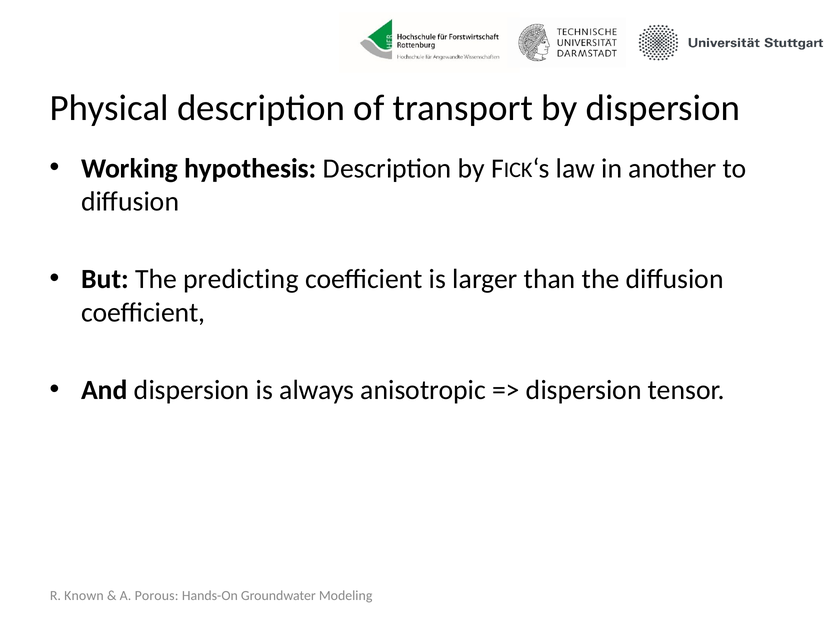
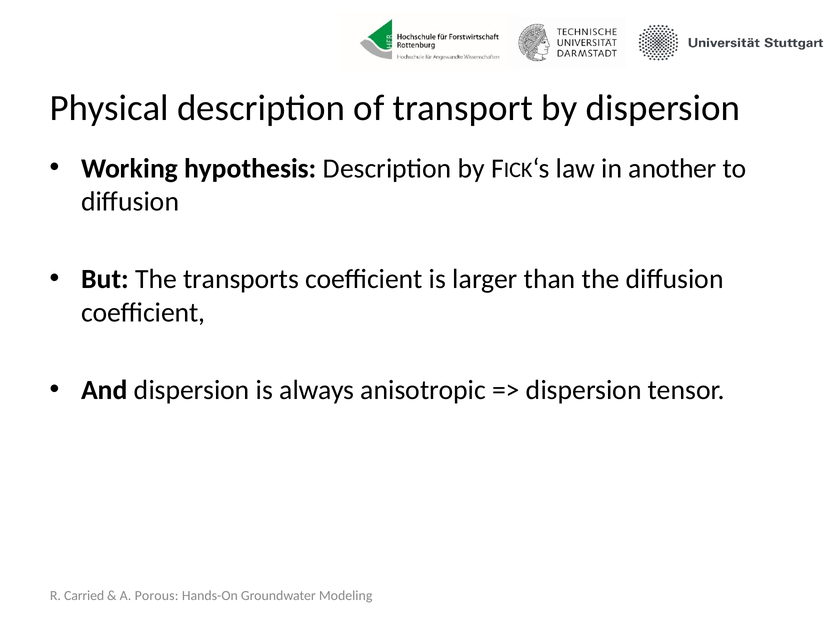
predicting: predicting -> transports
Known: Known -> Carried
